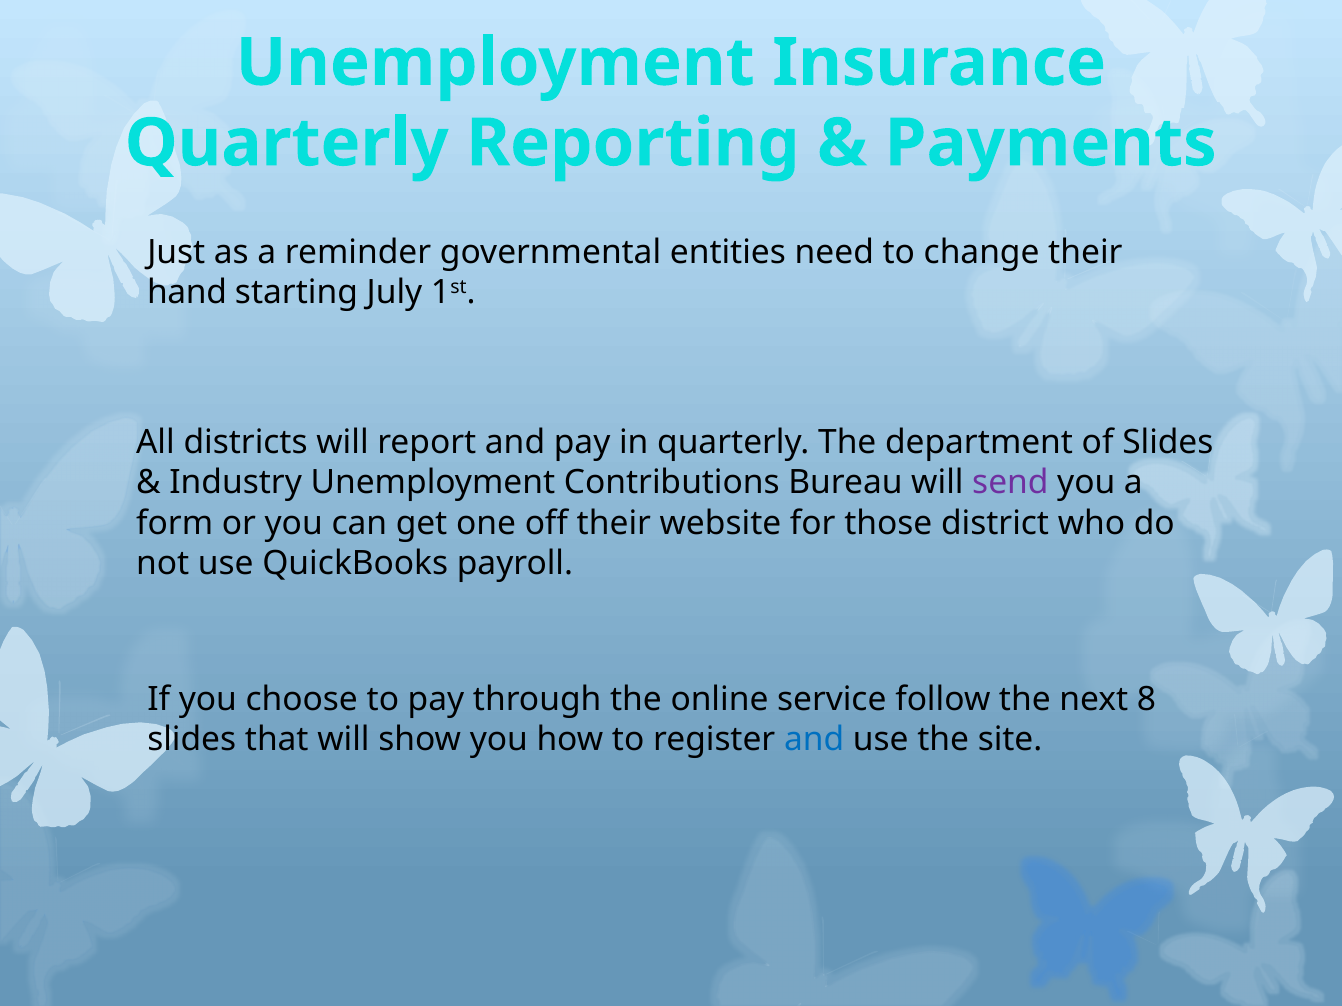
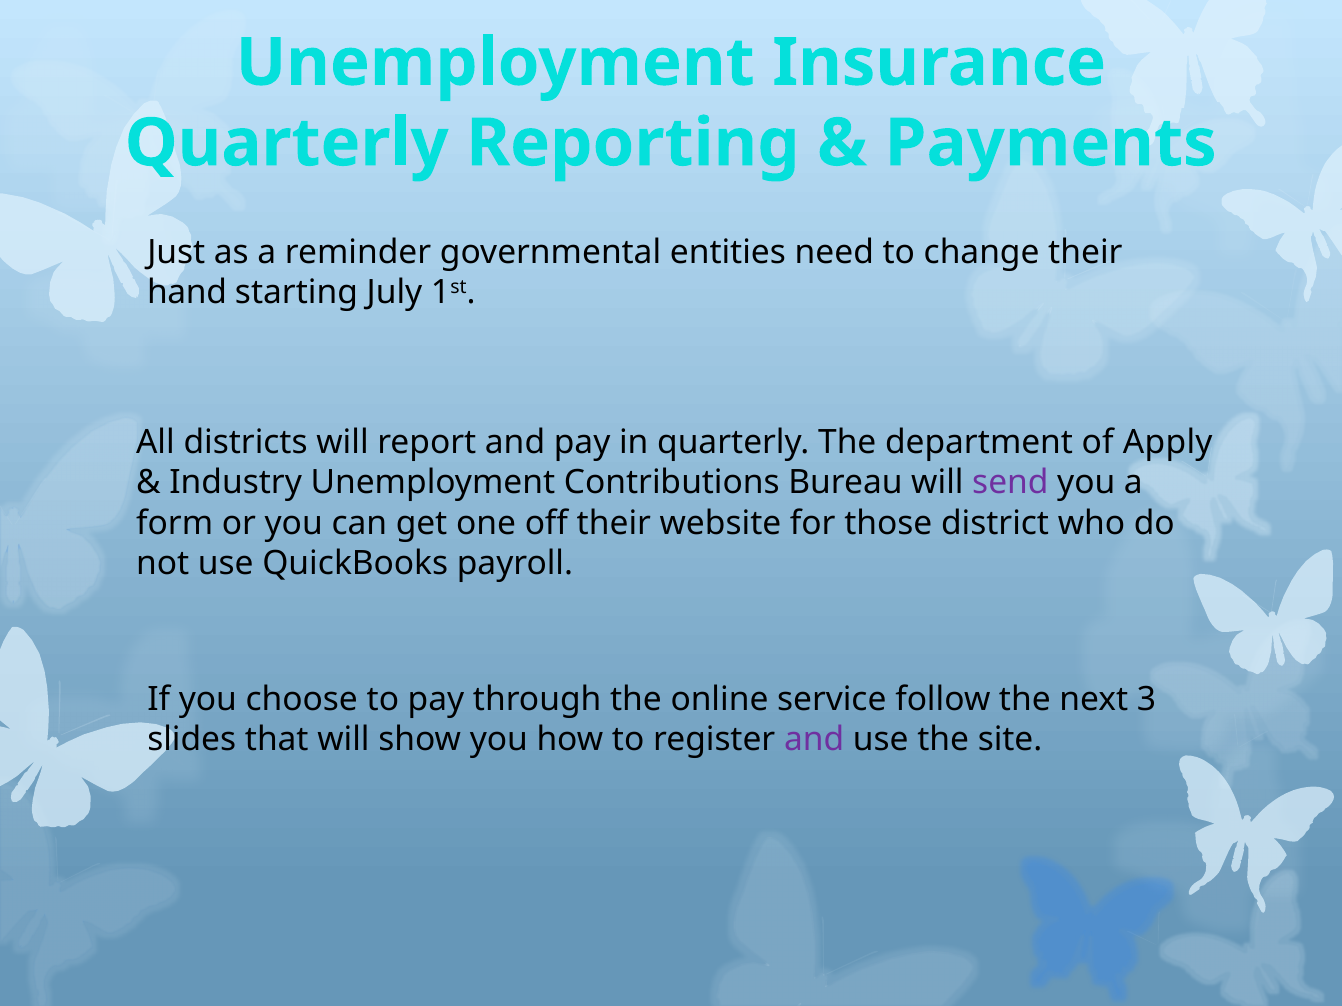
of Slides: Slides -> Apply
8: 8 -> 3
and at (814, 740) colour: blue -> purple
